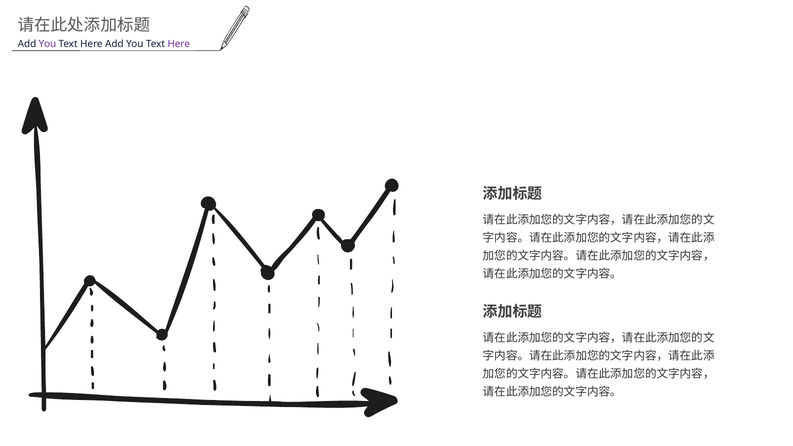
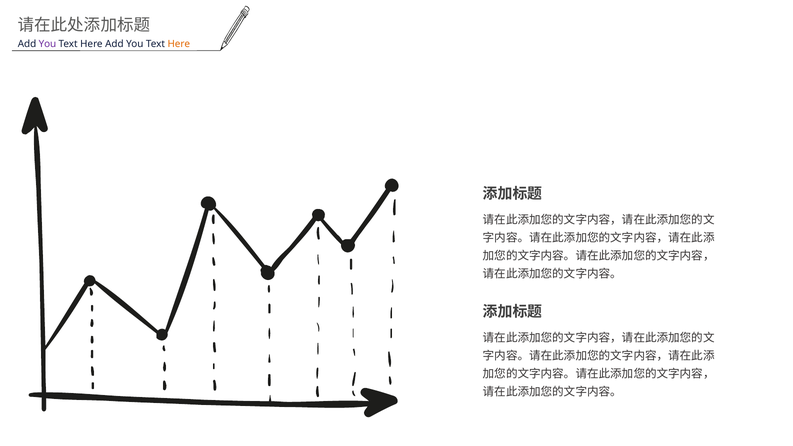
Here at (179, 44) colour: purple -> orange
